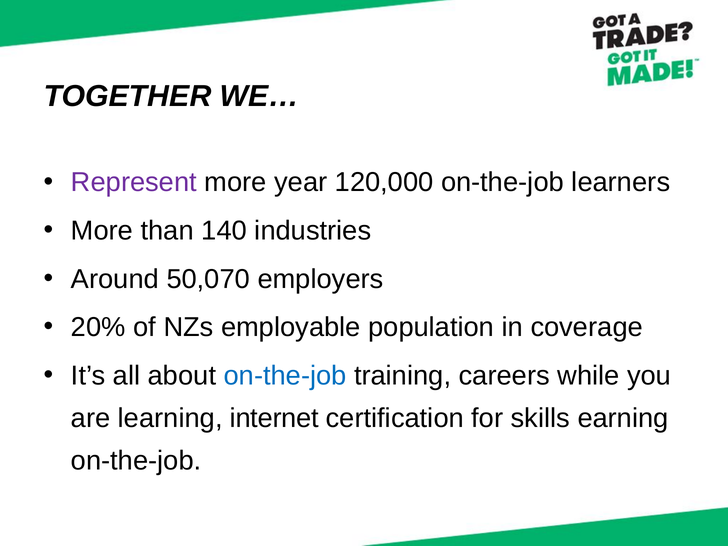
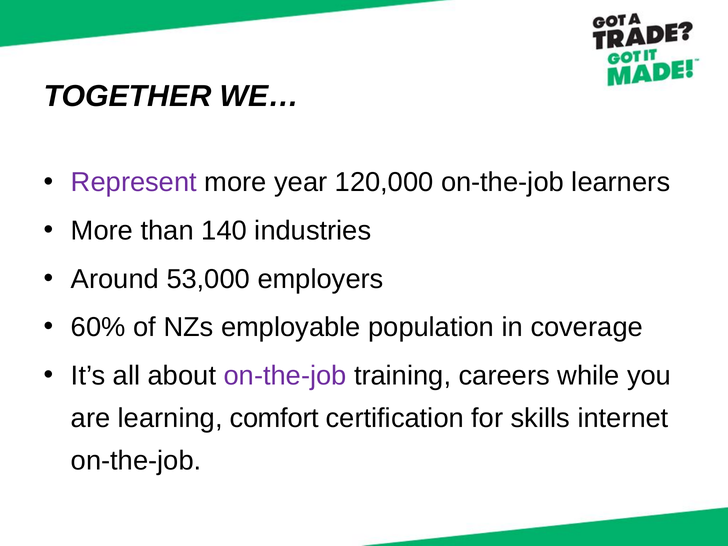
50,070: 50,070 -> 53,000
20%: 20% -> 60%
on-the-job at (285, 376) colour: blue -> purple
internet: internet -> comfort
earning: earning -> internet
